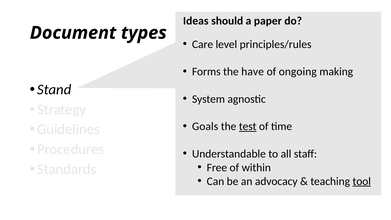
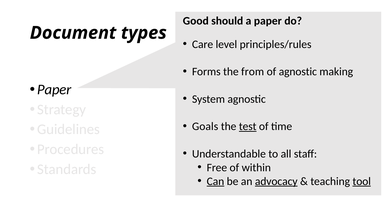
Ideas: Ideas -> Good
have: have -> from
of ongoing: ongoing -> agnostic
Stand at (54, 90): Stand -> Paper
Can underline: none -> present
advocacy underline: none -> present
